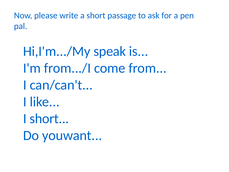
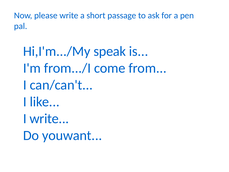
I short: short -> write
